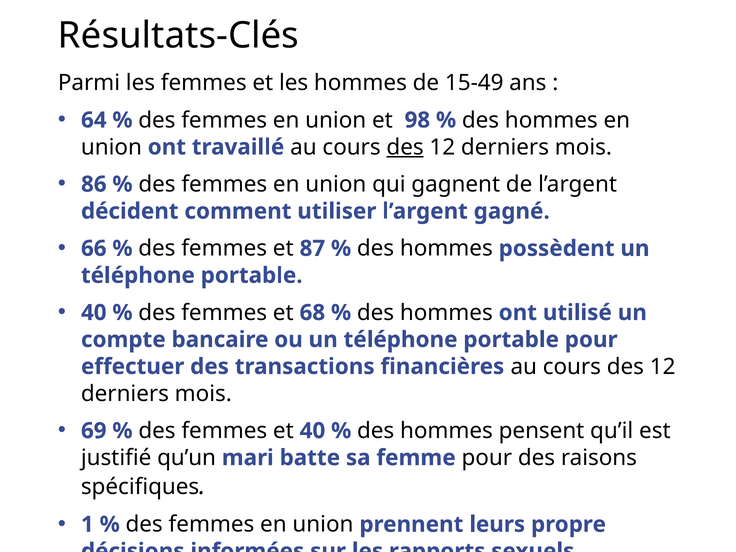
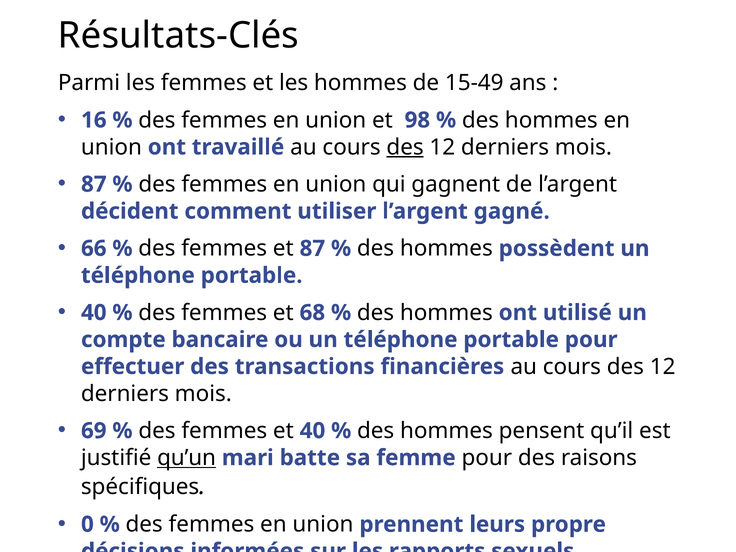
64: 64 -> 16
86 at (94, 184): 86 -> 87
qu’un underline: none -> present
1: 1 -> 0
